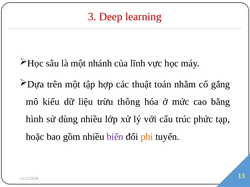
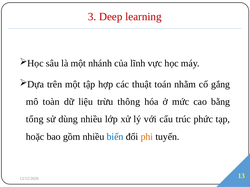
kiểu: kiểu -> toàn
hình: hình -> tổng
biến colour: purple -> blue
